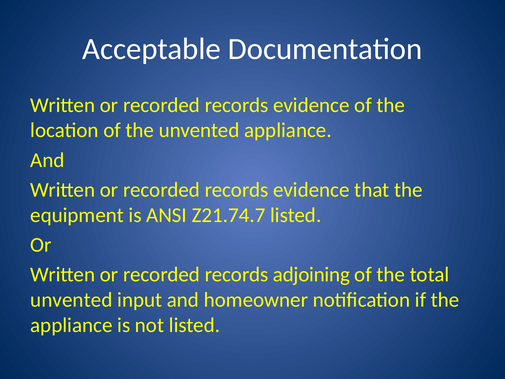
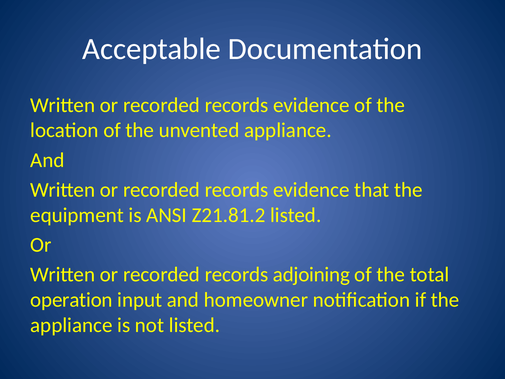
Z21.74.7: Z21.74.7 -> Z21.81.2
unvented at (71, 300): unvented -> operation
